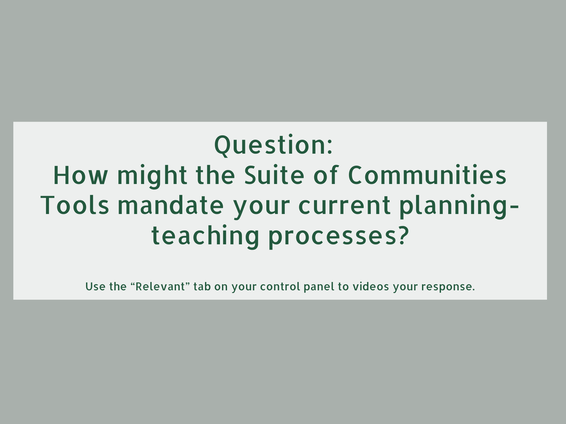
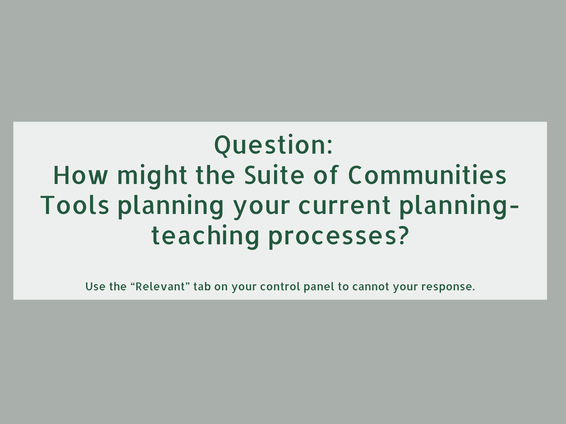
mandate: mandate -> planning
videos: videos -> cannot
